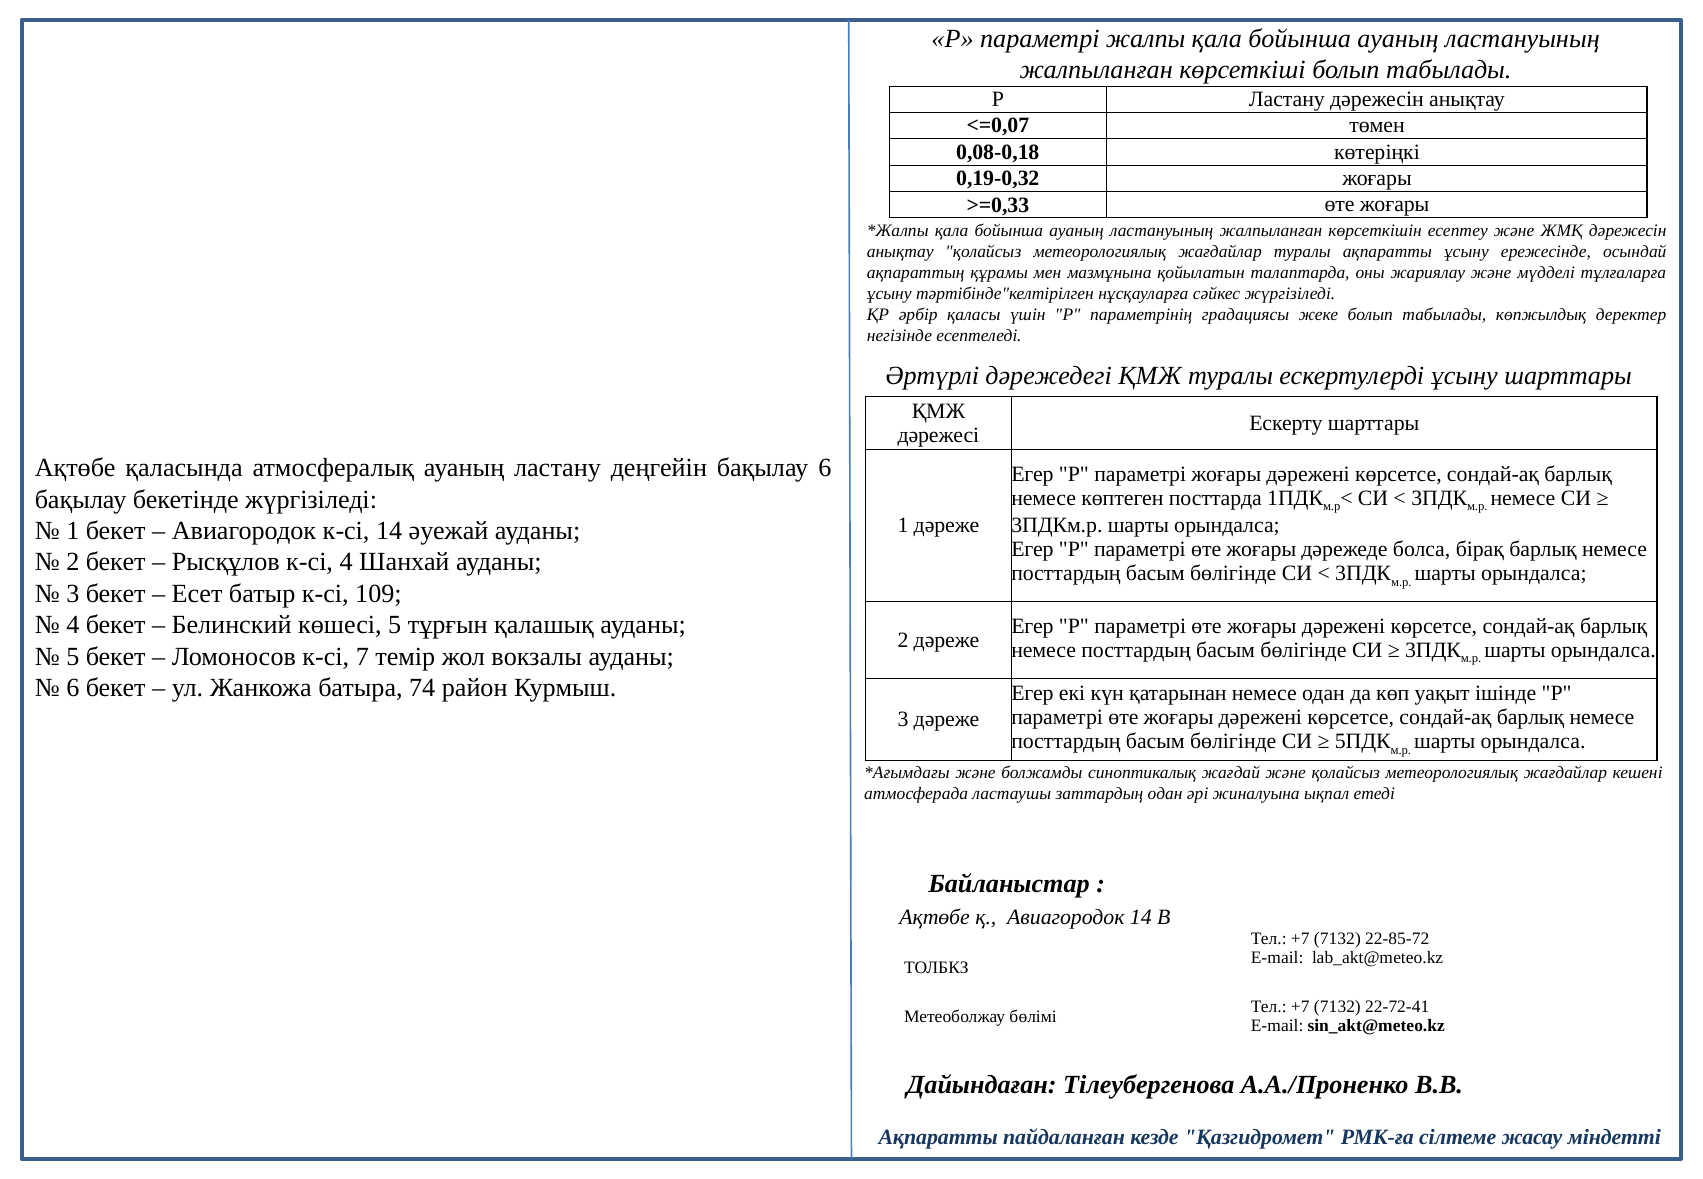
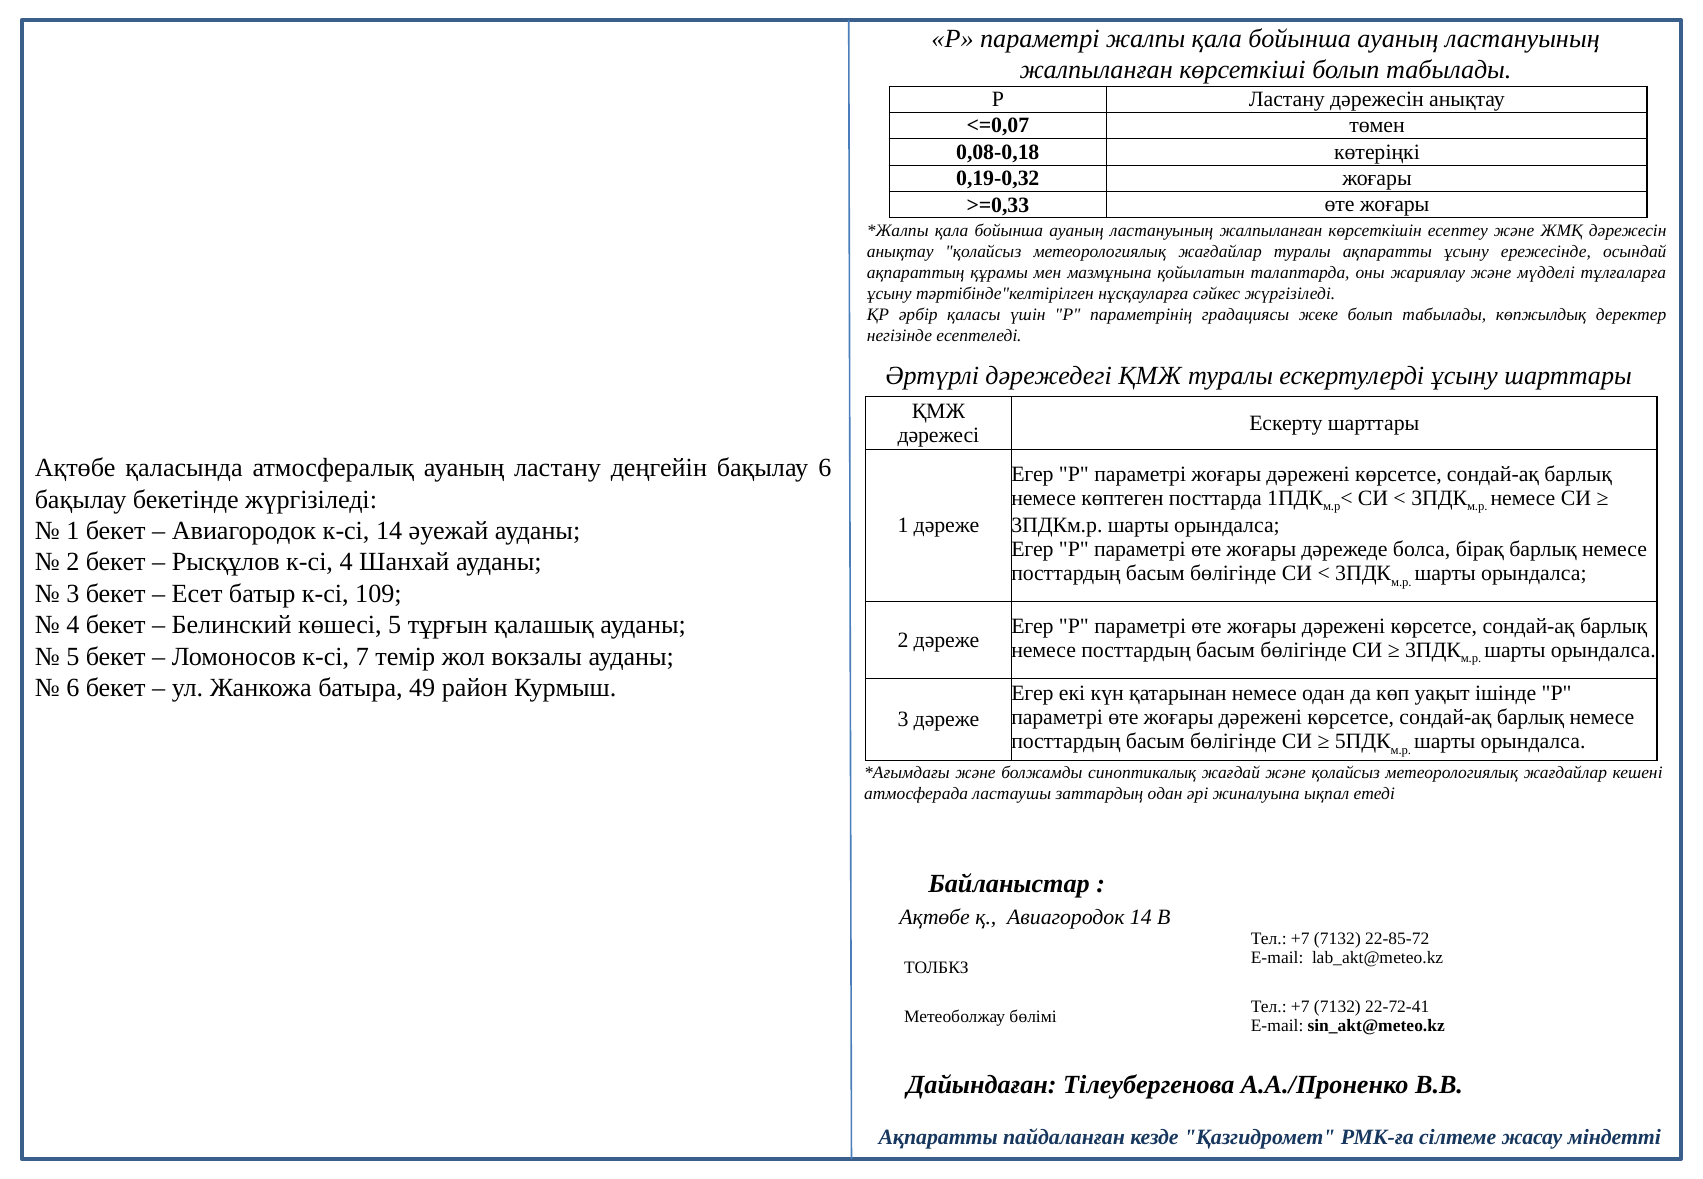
74: 74 -> 49
